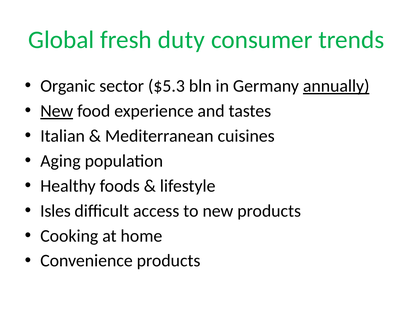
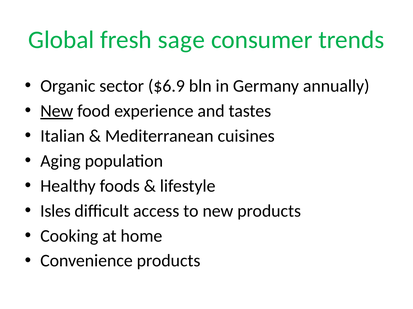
duty: duty -> sage
$5.3: $5.3 -> $6.9
annually underline: present -> none
